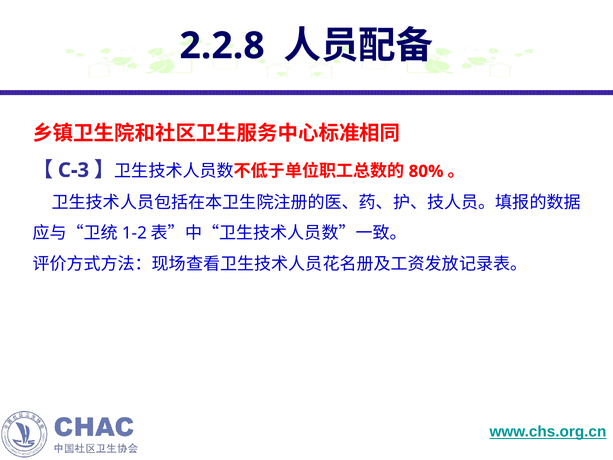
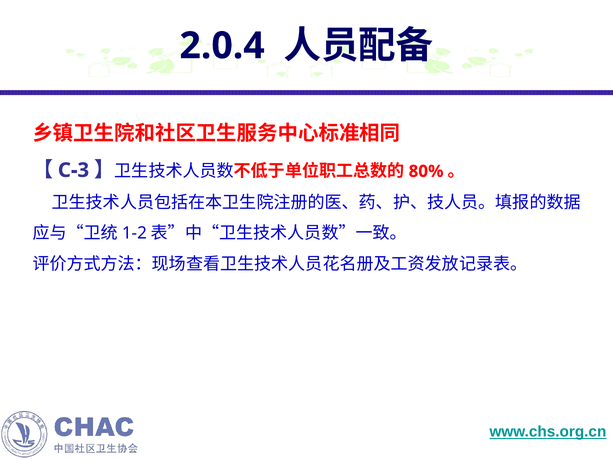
2.2.8: 2.2.8 -> 2.0.4
